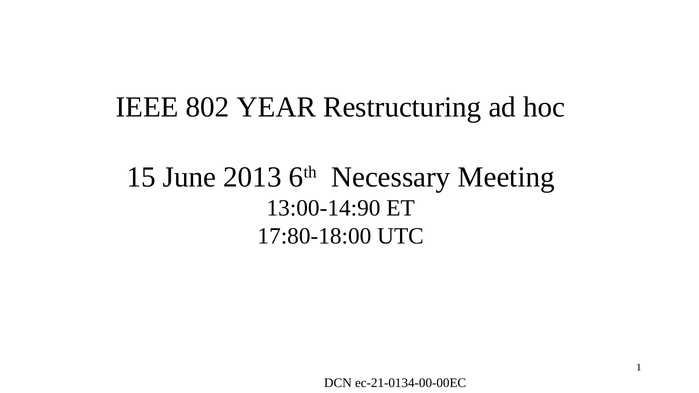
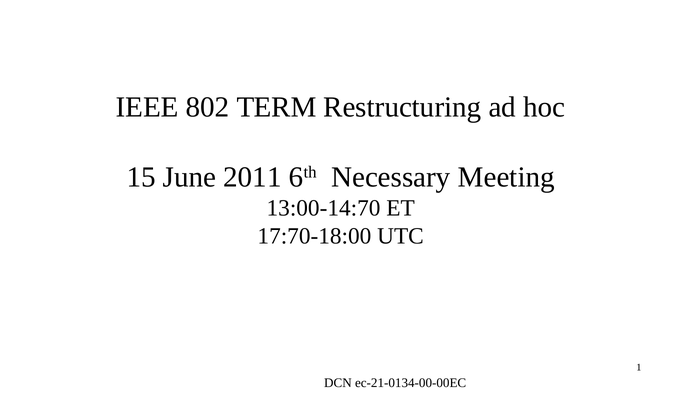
YEAR: YEAR -> TERM
2013: 2013 -> 2011
13:00-14:90: 13:00-14:90 -> 13:00-14:70
17:80-18:00: 17:80-18:00 -> 17:70-18:00
